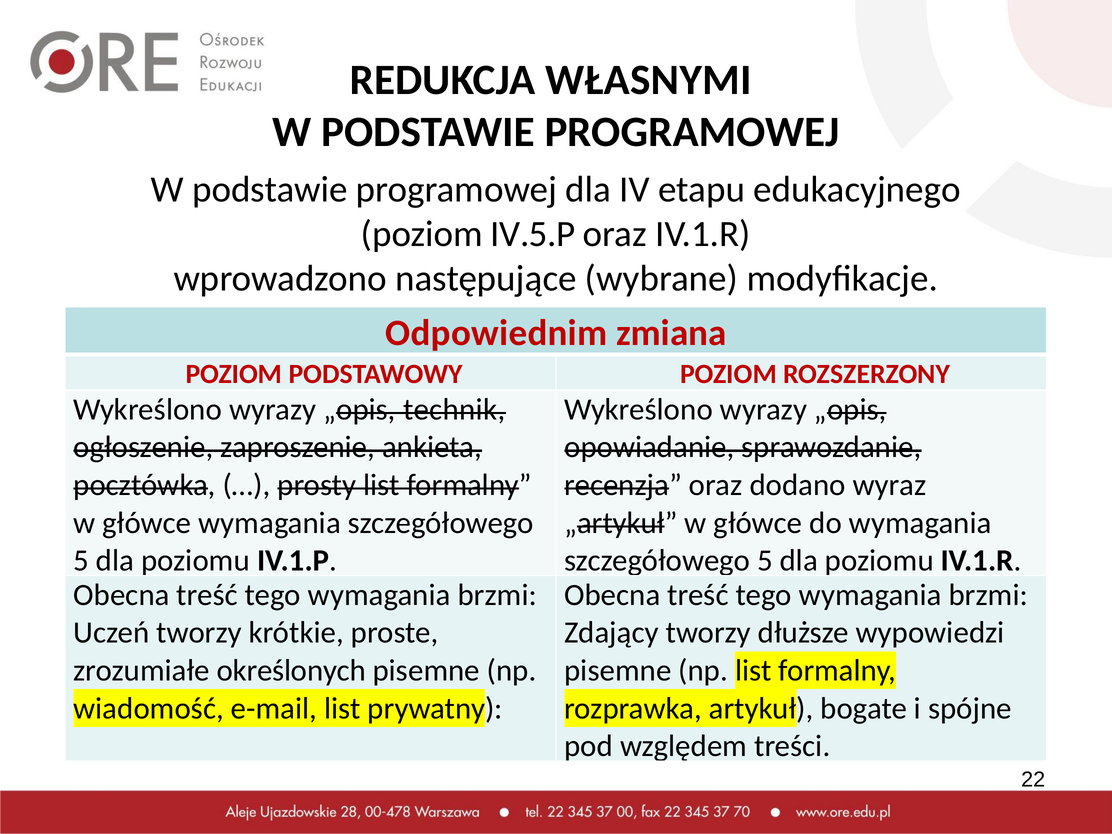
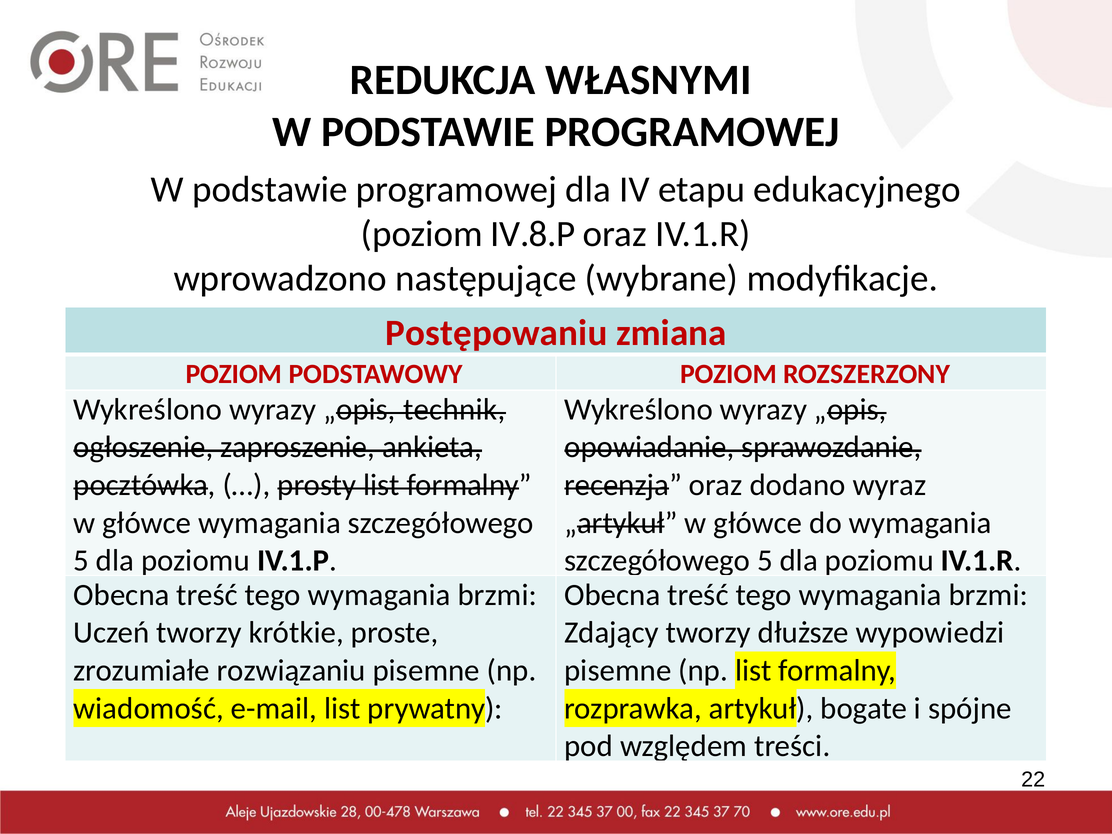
IV.5.P: IV.5.P -> IV.8.P
Odpowiednim: Odpowiednim -> Postępowaniu
określonych: określonych -> rozwiązaniu
